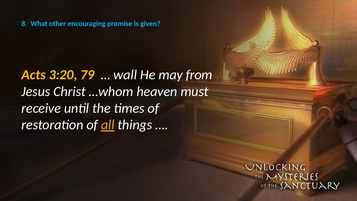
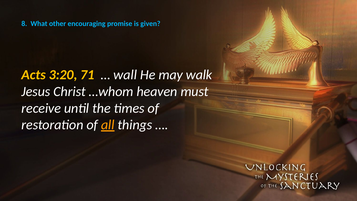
79: 79 -> 71
from: from -> walk
